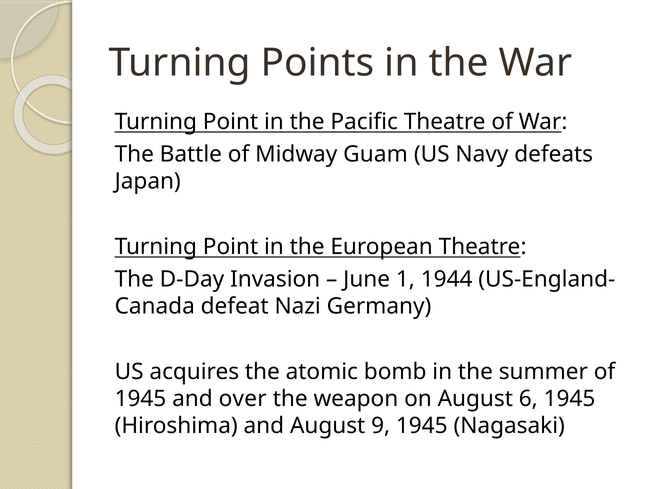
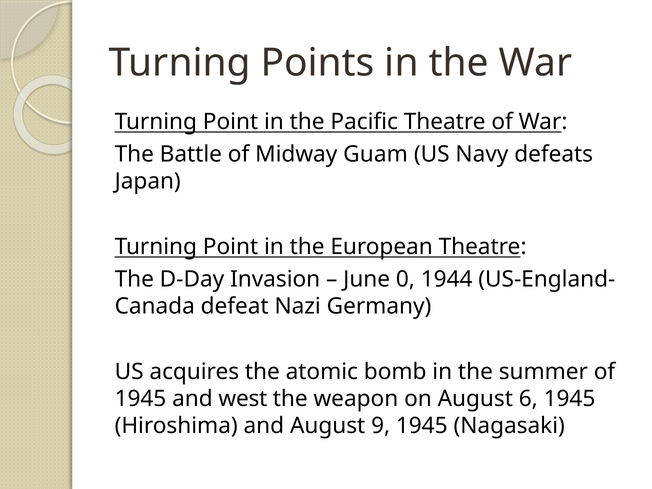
1: 1 -> 0
over: over -> west
